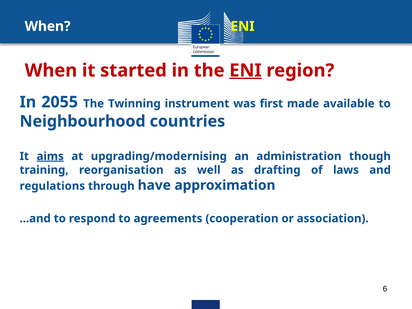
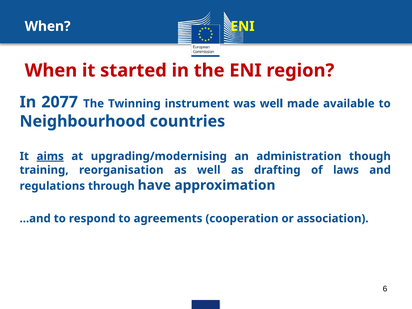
ENI at (245, 70) underline: present -> none
2055: 2055 -> 2077
was first: first -> well
